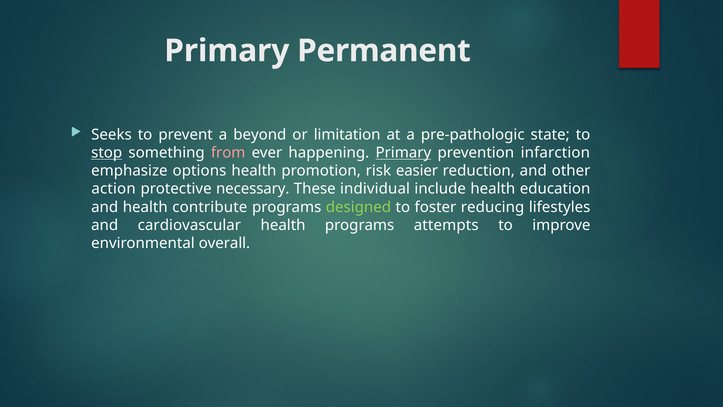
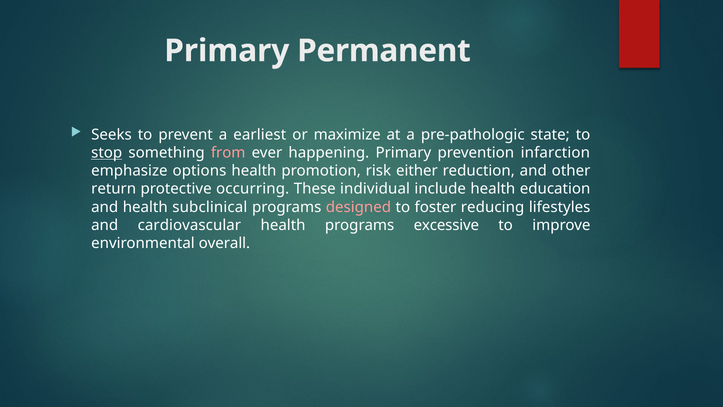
beyond: beyond -> earliest
limitation: limitation -> maximize
Primary at (403, 153) underline: present -> none
easier: easier -> either
action: action -> return
necessary: necessary -> occurring
contribute: contribute -> subclinical
designed colour: light green -> pink
attempts: attempts -> excessive
